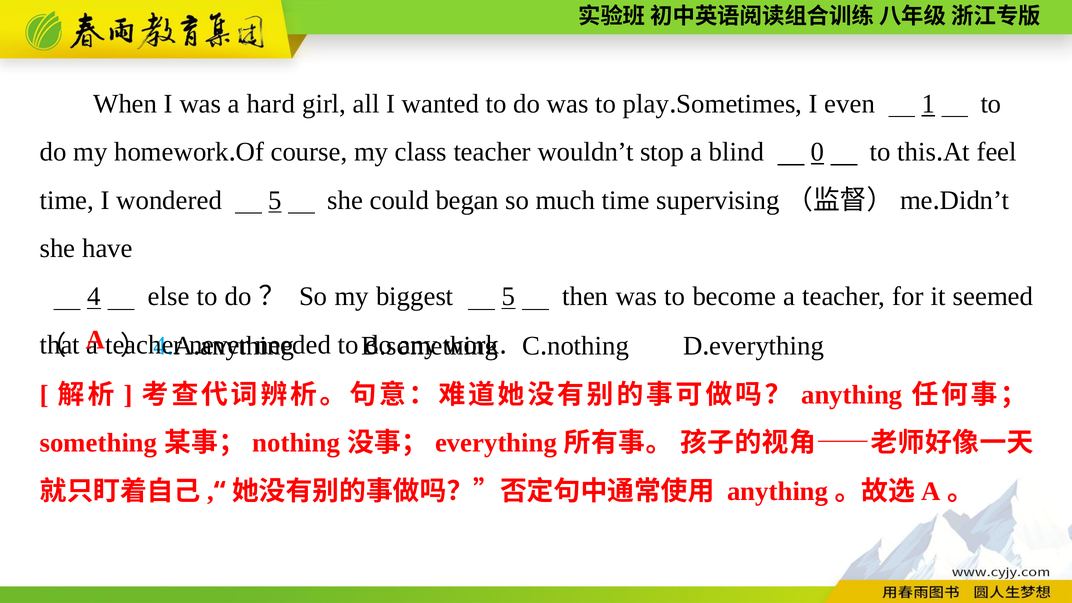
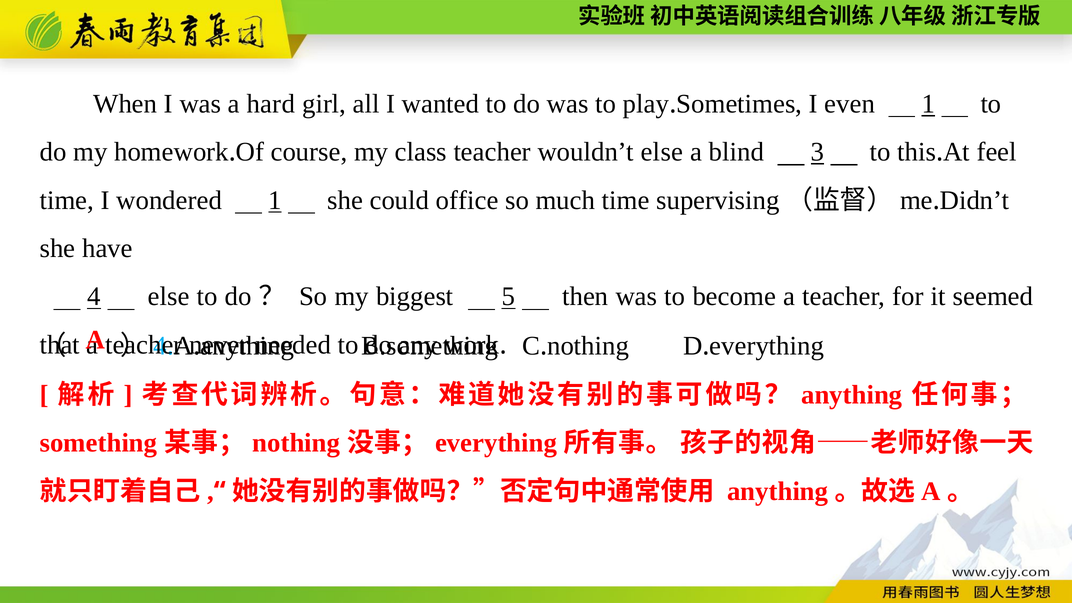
wouldn’t stop: stop -> else
0: 0 -> 3
wondered 5: 5 -> 1
began: began -> office
